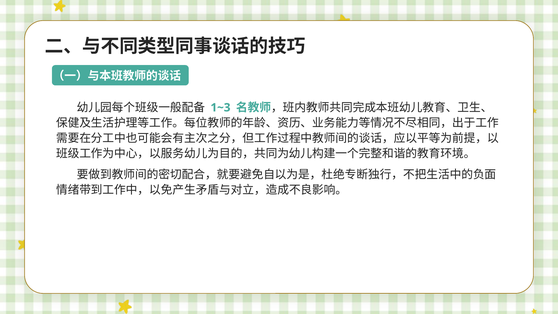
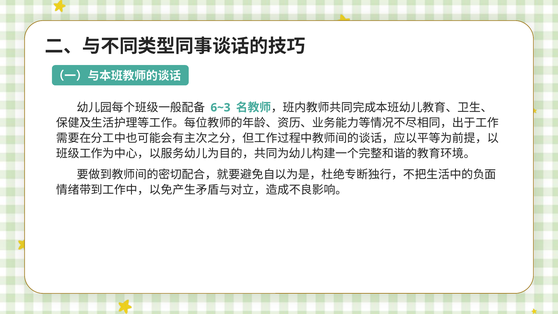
1~3: 1~3 -> 6~3
